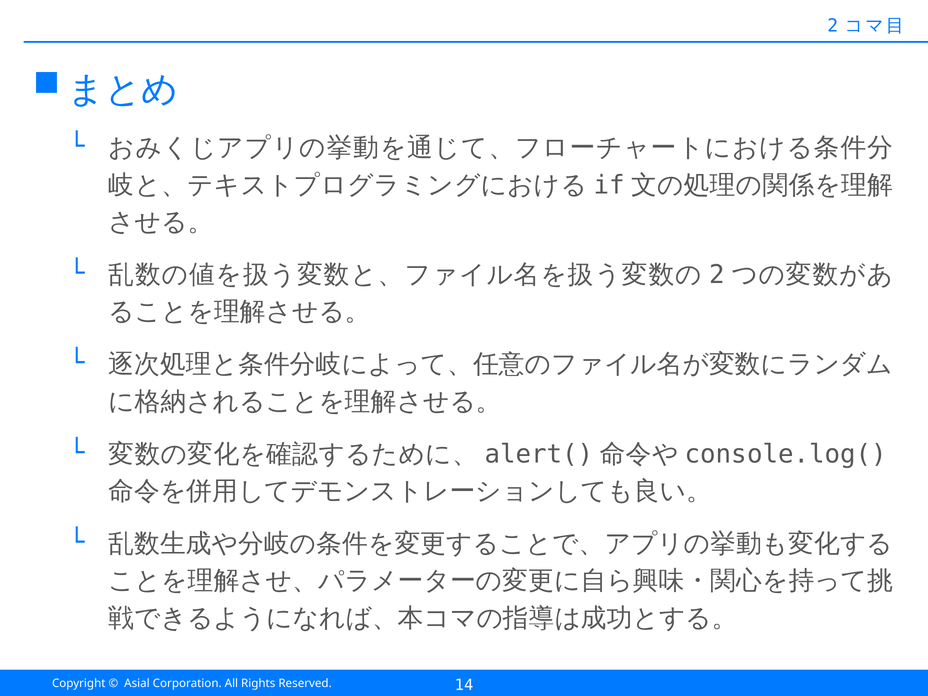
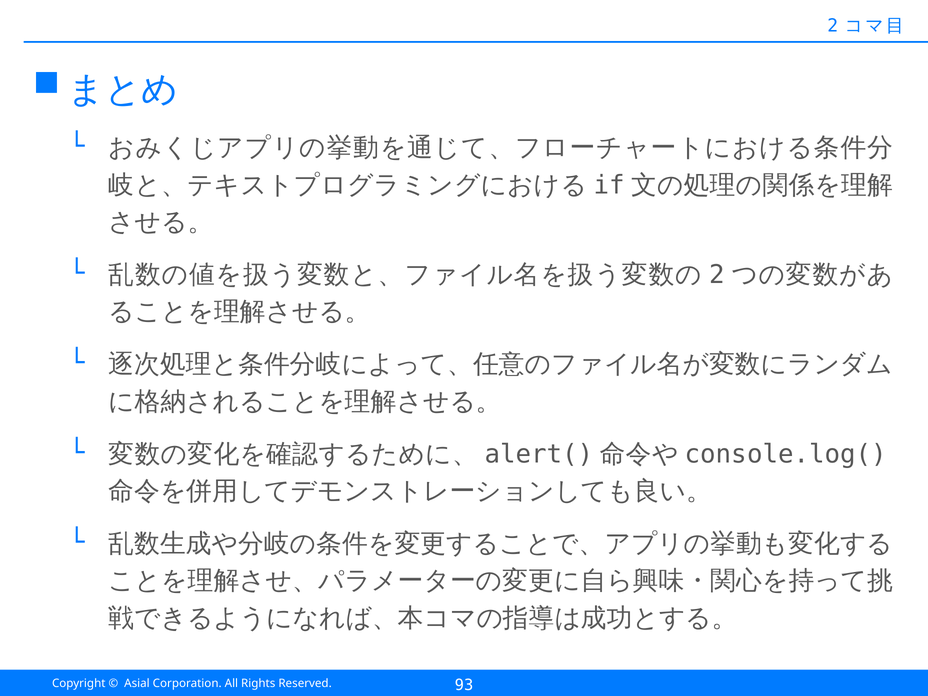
14: 14 -> 93
